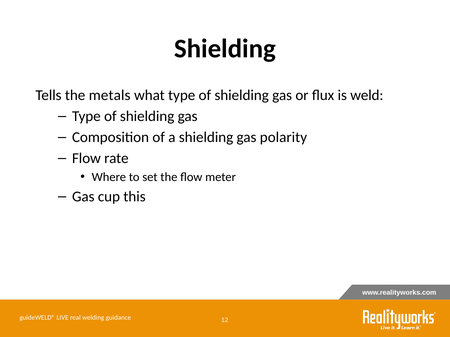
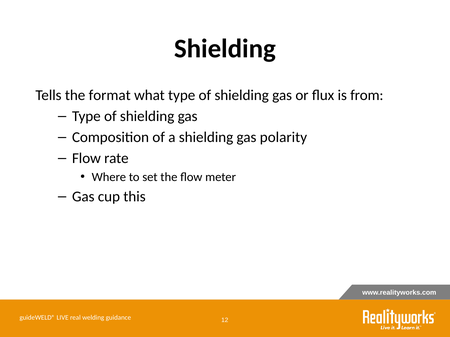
metals: metals -> format
weld: weld -> from
